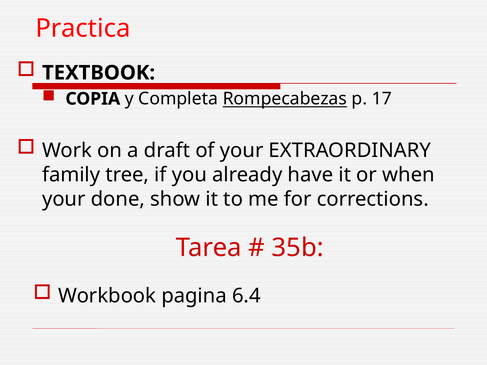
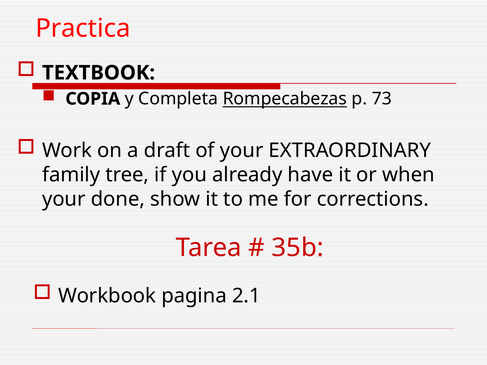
17: 17 -> 73
6.4: 6.4 -> 2.1
